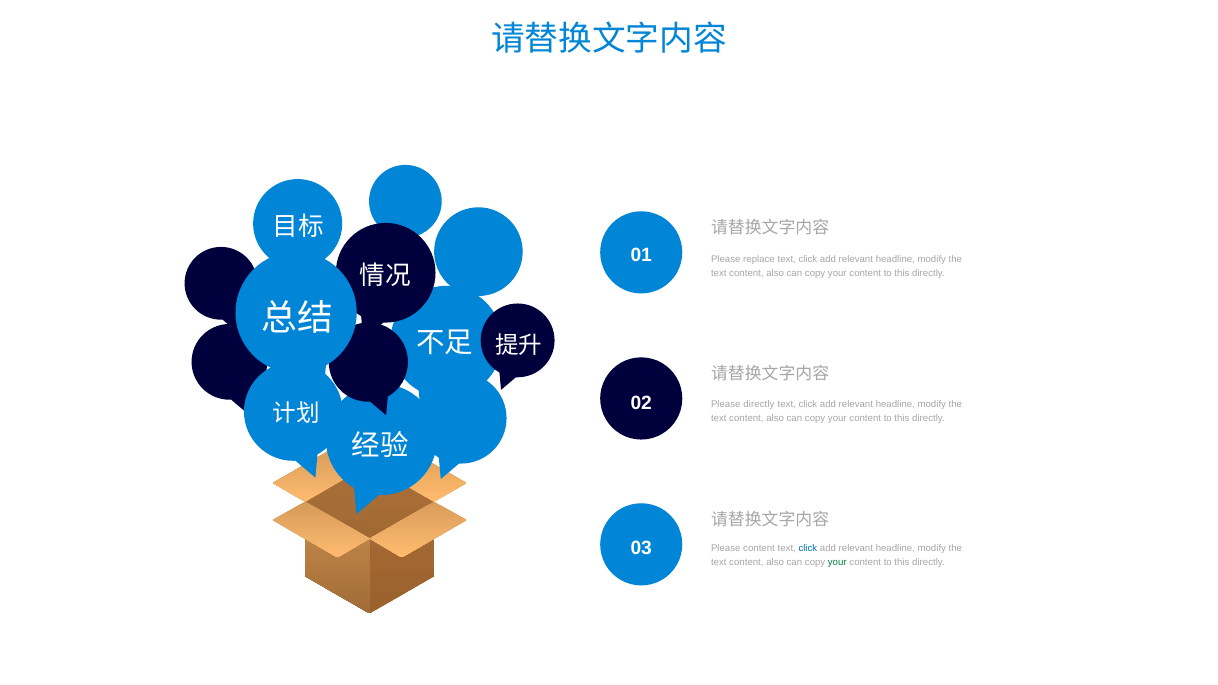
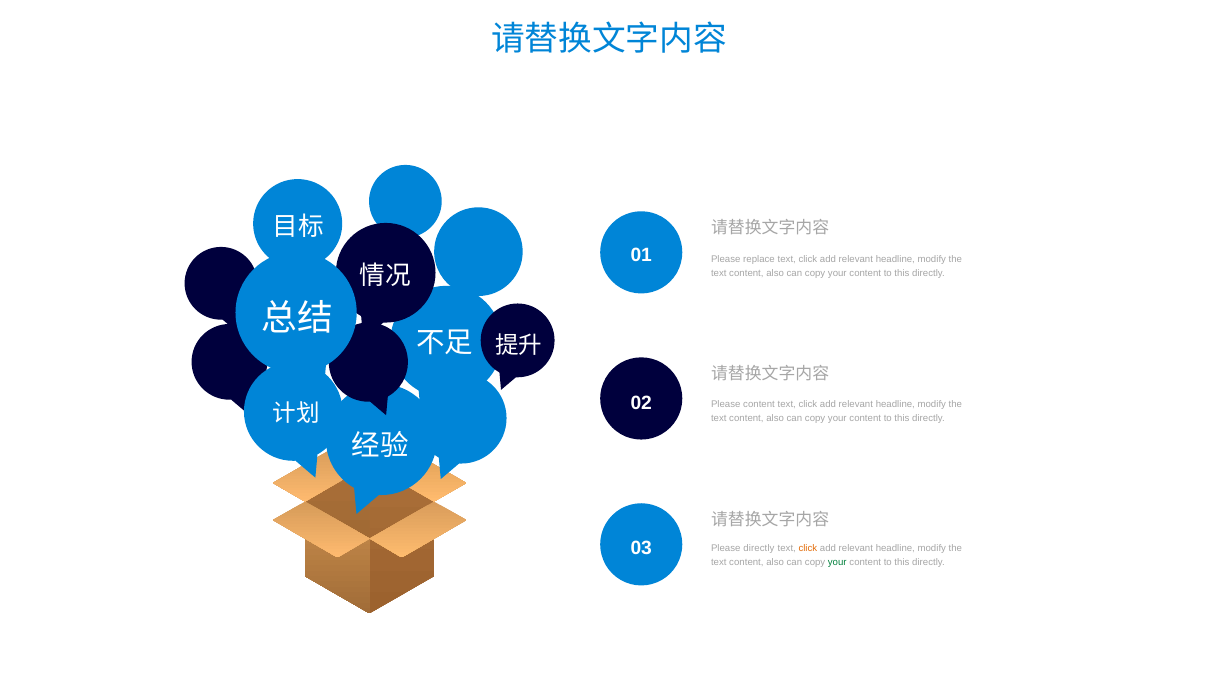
Please directly: directly -> content
Please content: content -> directly
click at (808, 549) colour: blue -> orange
